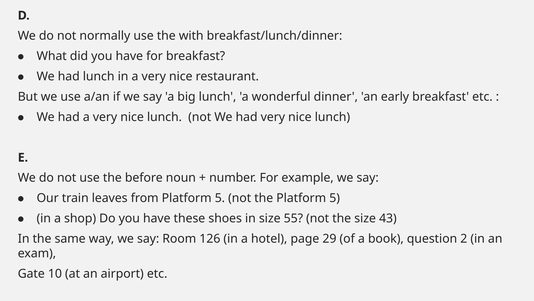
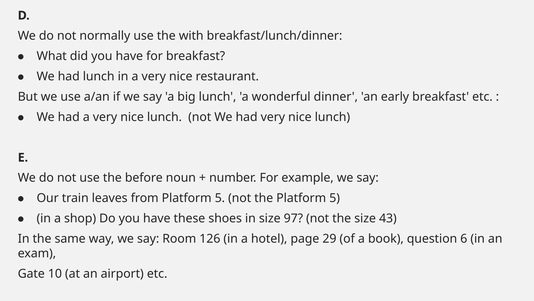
55: 55 -> 97
2: 2 -> 6
